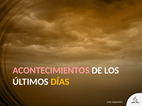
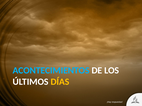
ACONTECIMIENTOS colour: pink -> light blue
